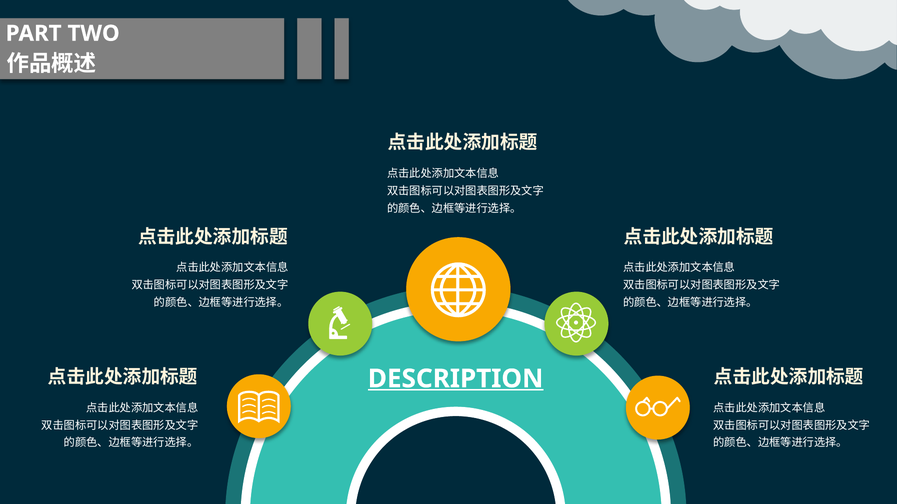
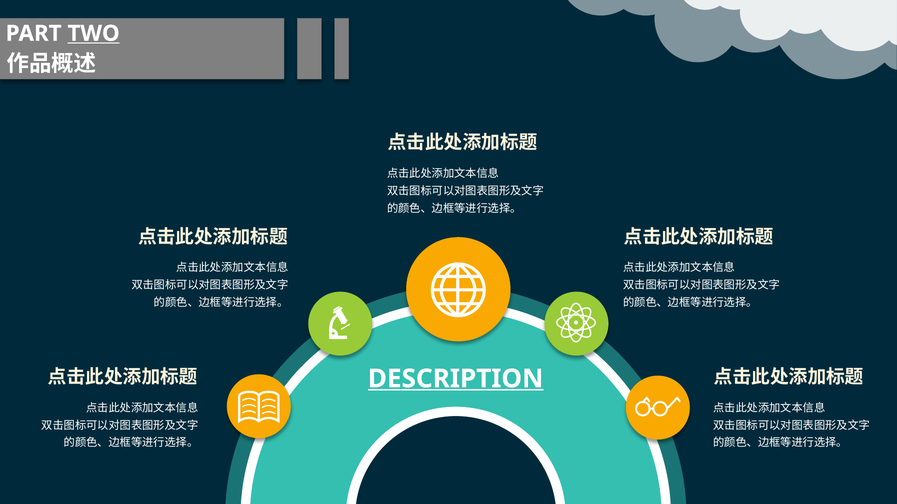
TWO underline: none -> present
